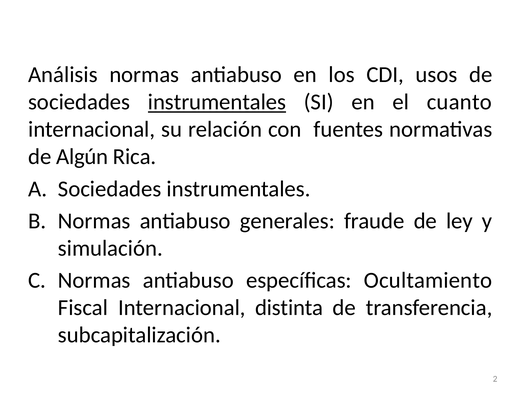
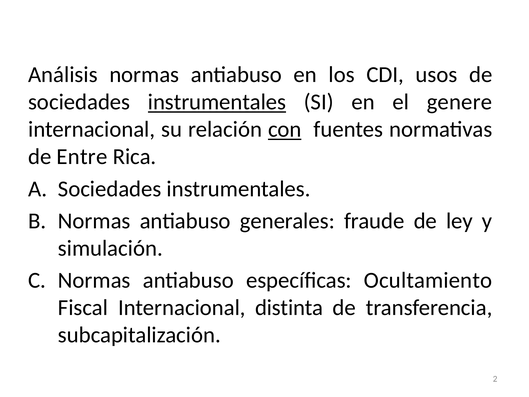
cuanto: cuanto -> genere
con underline: none -> present
Algún: Algún -> Entre
